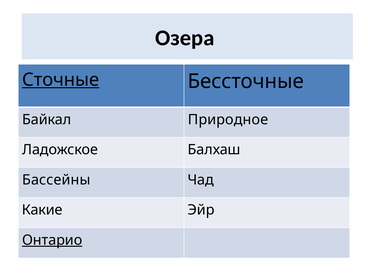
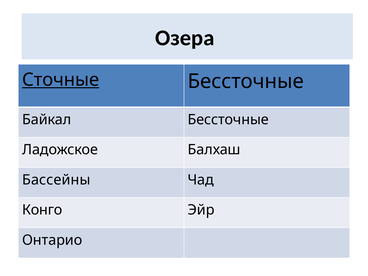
Байкал Природное: Природное -> Бессточные
Какие: Какие -> Конго
Онтарио underline: present -> none
